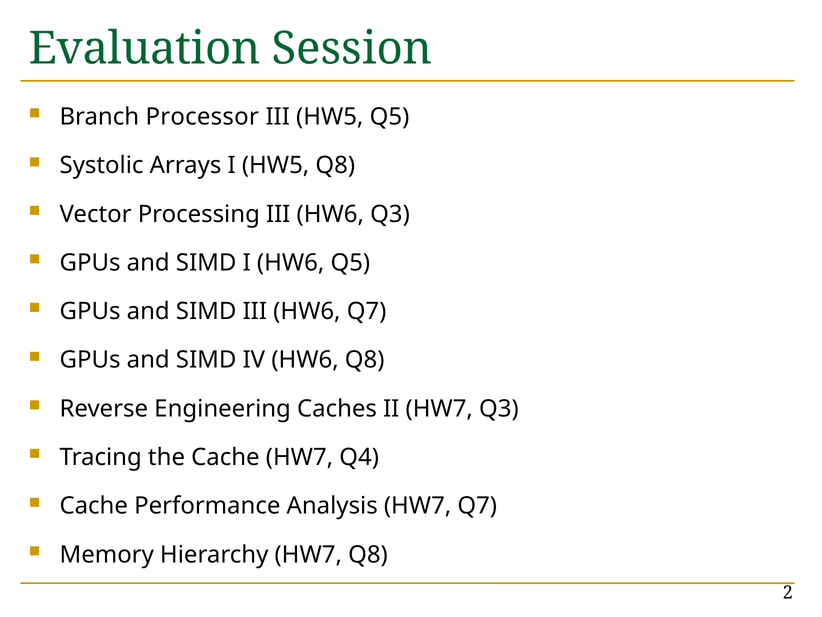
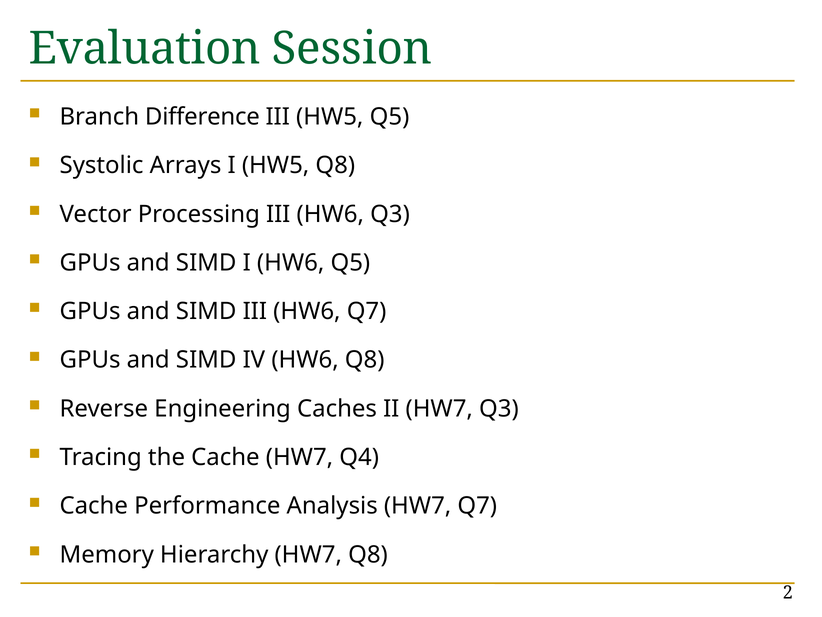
Processor: Processor -> Difference
